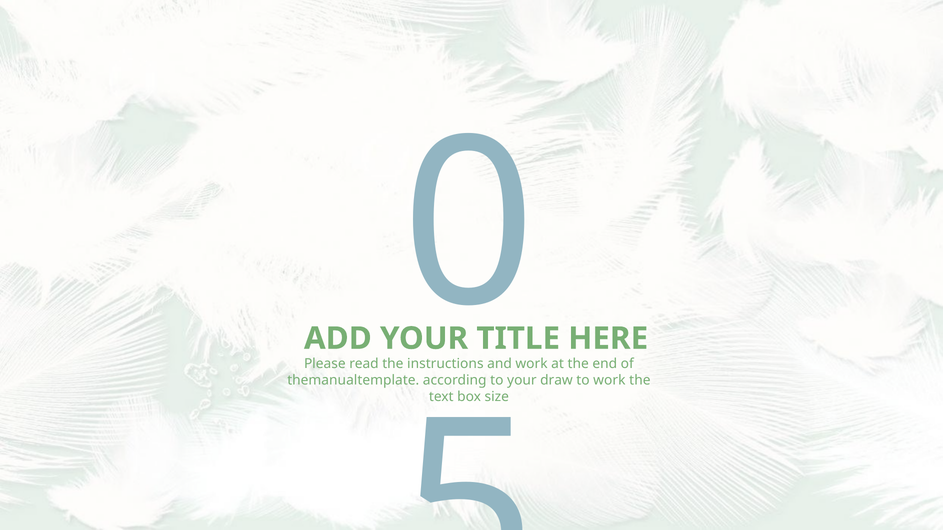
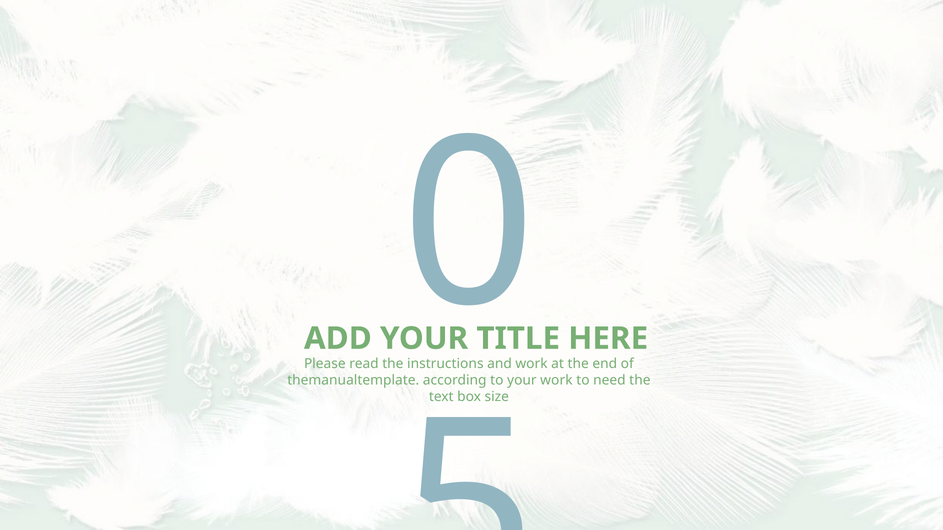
draw at (556, 381): draw -> work
to work: work -> need
